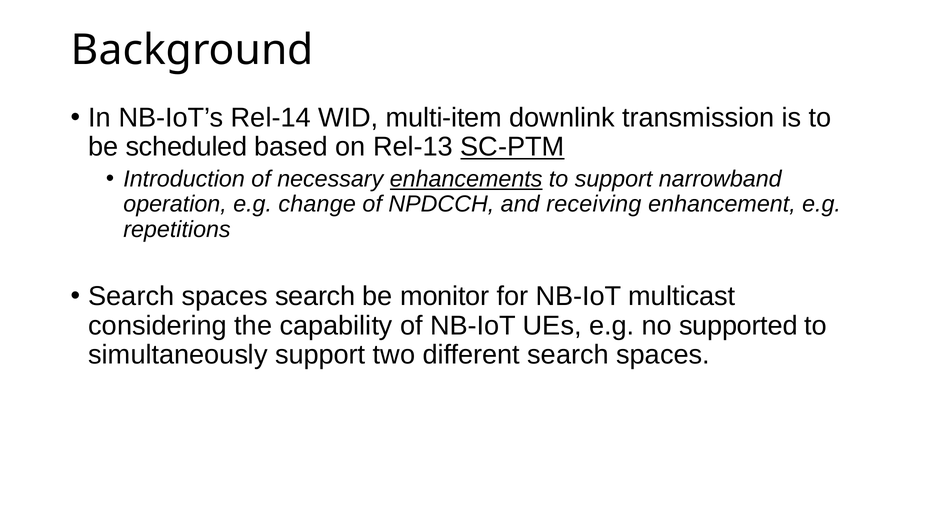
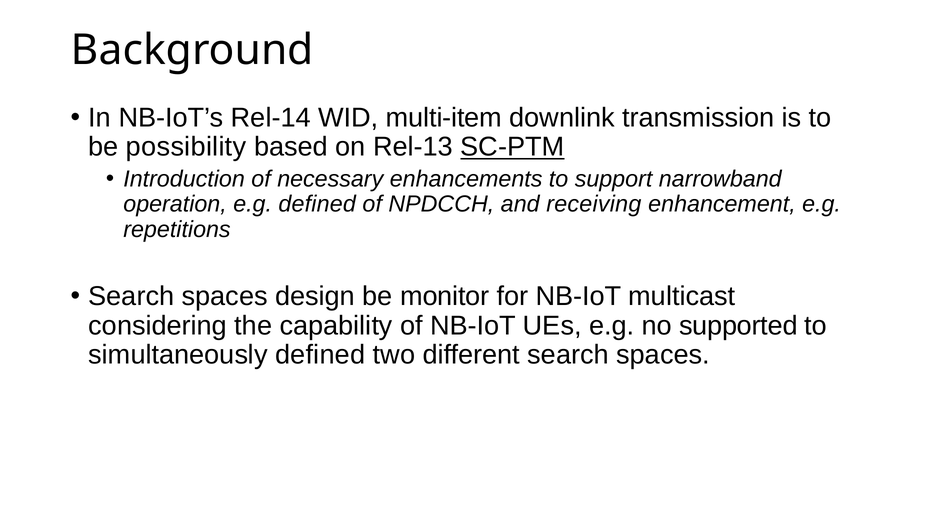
scheduled: scheduled -> possibility
enhancements underline: present -> none
e.g change: change -> defined
spaces search: search -> design
simultaneously support: support -> defined
